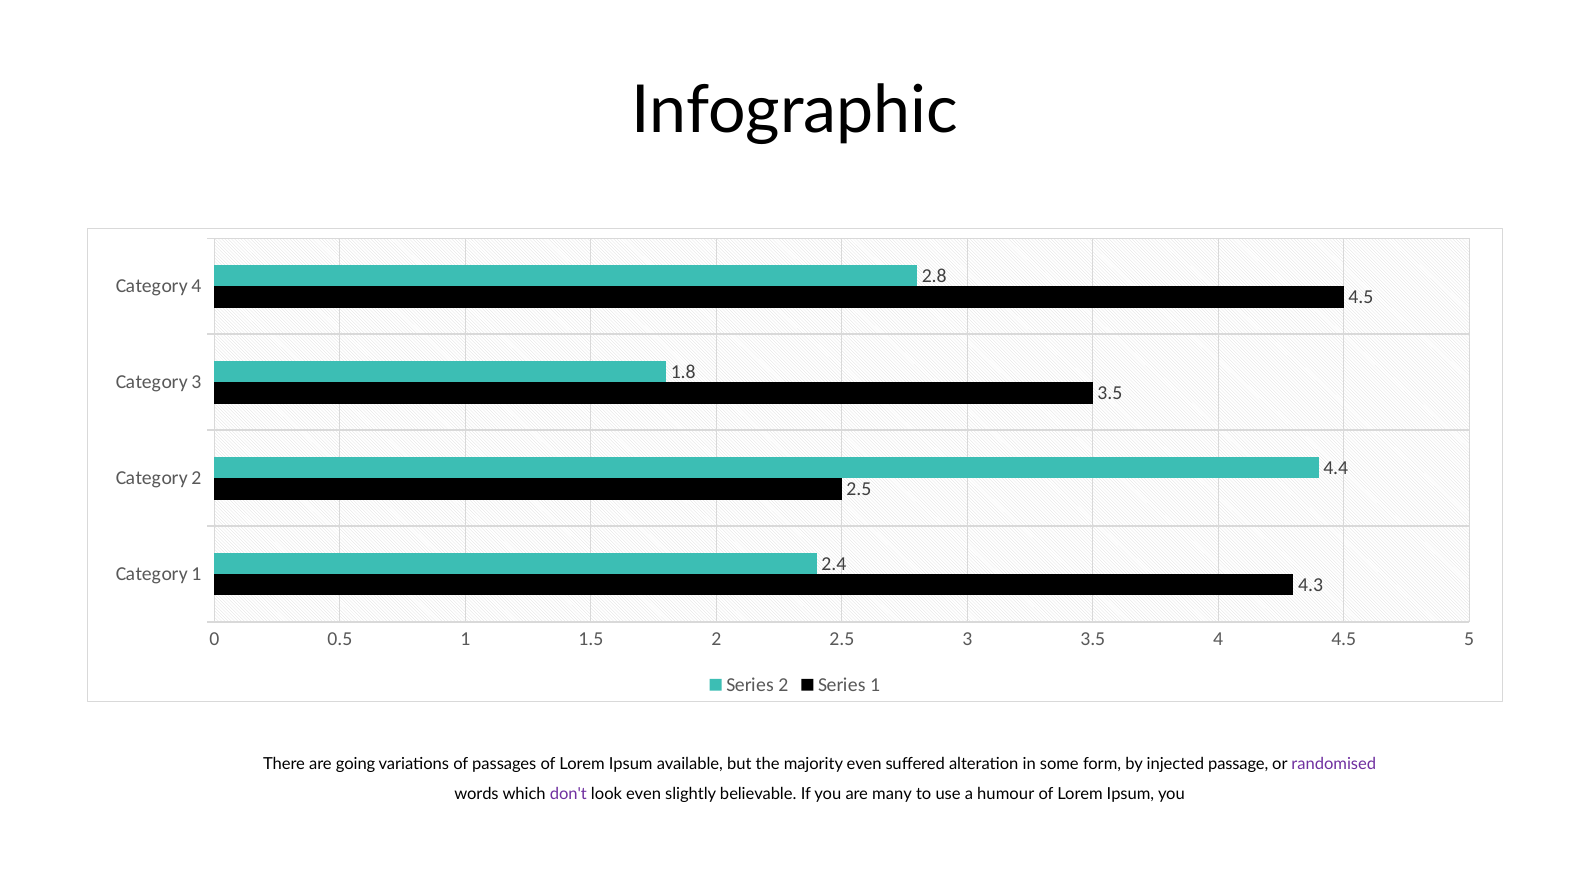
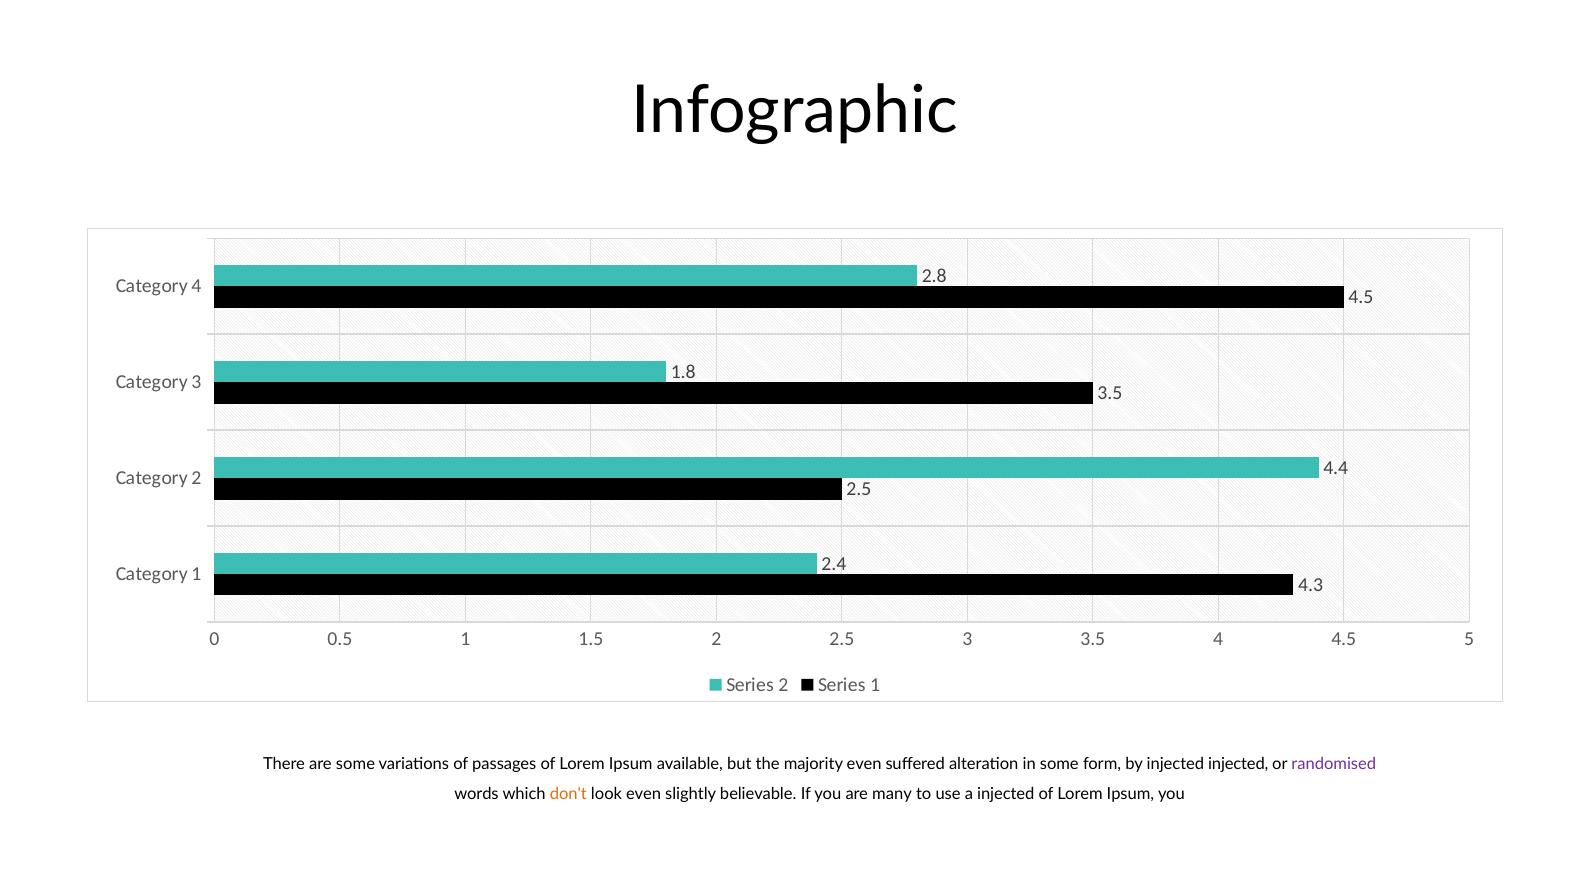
are going: going -> some
injected passage: passage -> injected
don't colour: purple -> orange
a humour: humour -> injected
